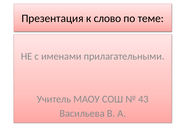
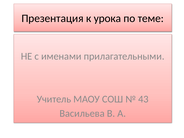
слово: слово -> урока
